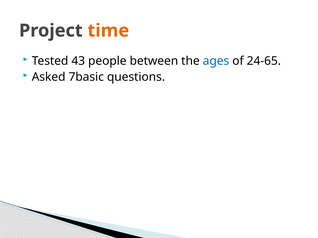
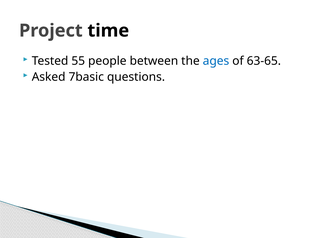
time colour: orange -> black
43: 43 -> 55
24-65: 24-65 -> 63-65
